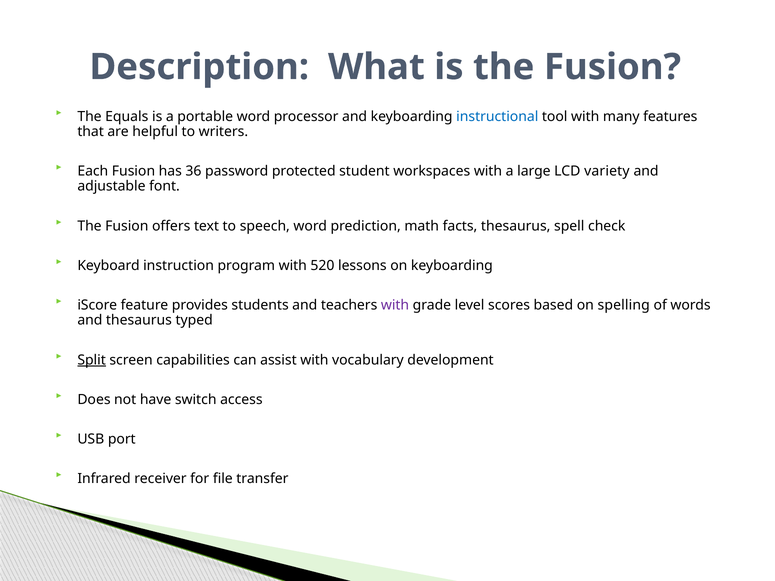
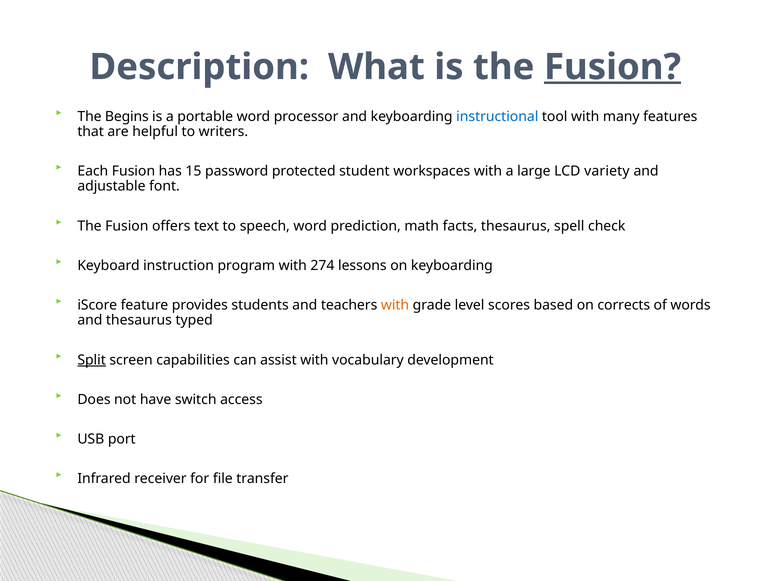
Fusion at (612, 67) underline: none -> present
Equals: Equals -> Begins
36: 36 -> 15
520: 520 -> 274
with at (395, 305) colour: purple -> orange
spelling: spelling -> corrects
